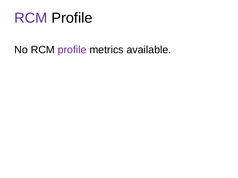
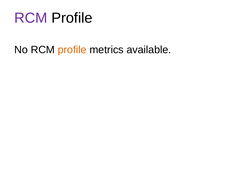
profile at (72, 50) colour: purple -> orange
